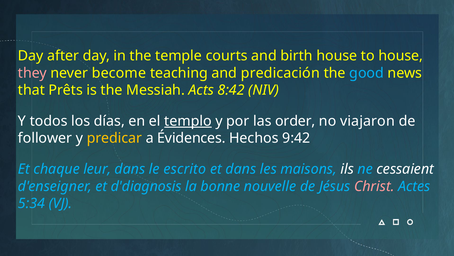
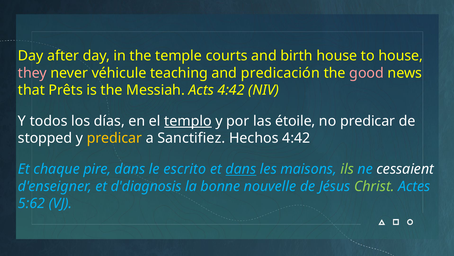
become: become -> véhicule
good colour: light blue -> pink
Acts 8:42: 8:42 -> 4:42
order: order -> étoile
no viajaron: viajaron -> predicar
follower: follower -> stopped
Évidences: Évidences -> Sanctifiez
Hechos 9:42: 9:42 -> 4:42
leur: leur -> pire
dans at (241, 169) underline: none -> present
ils colour: white -> light green
Christ colour: pink -> light green
5:34: 5:34 -> 5:62
